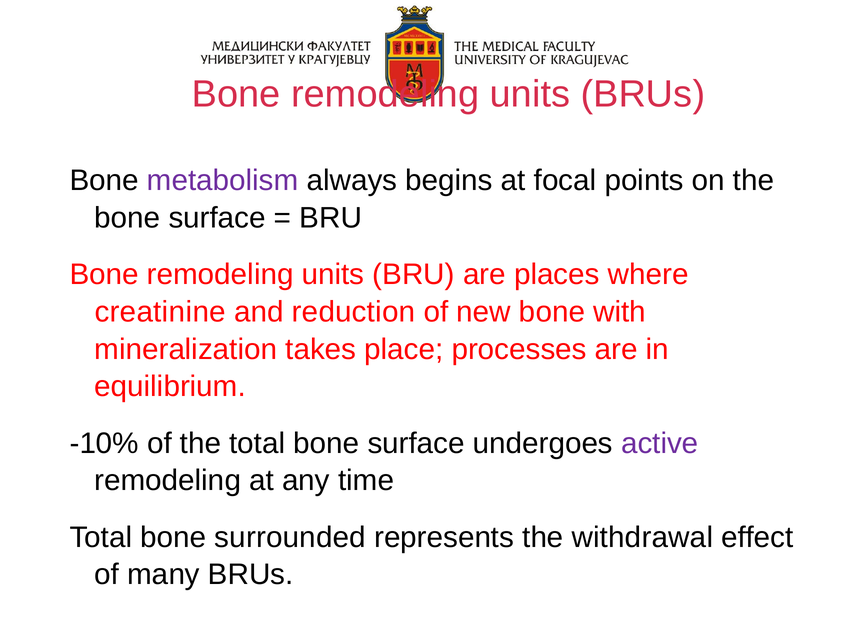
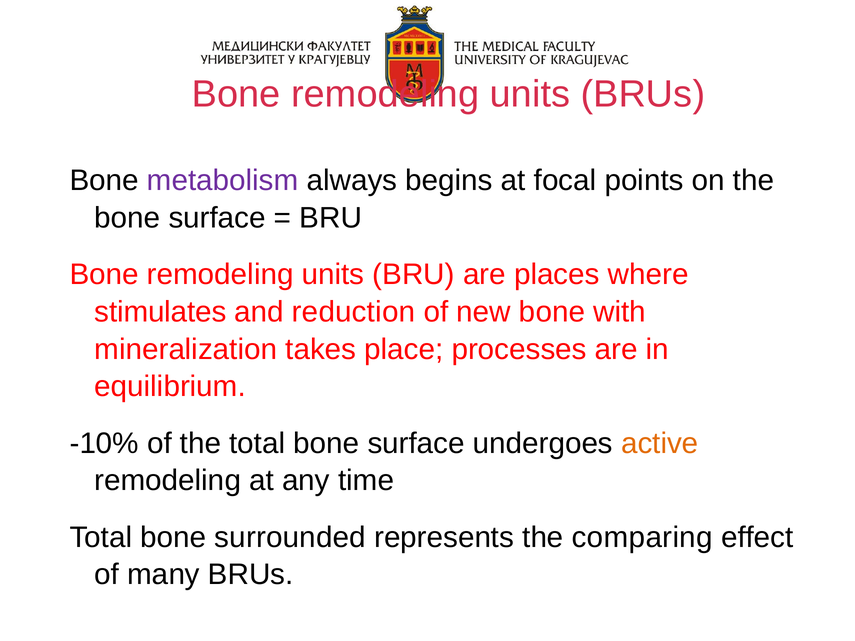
creatinine: creatinine -> stimulates
active colour: purple -> orange
withdrawal: withdrawal -> comparing
